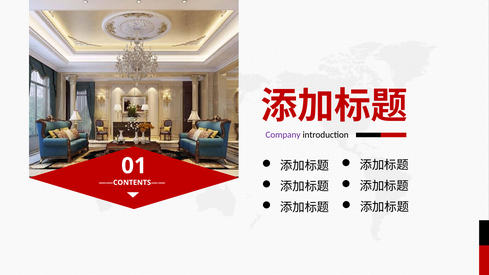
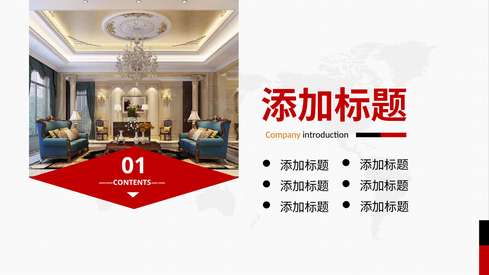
Company colour: purple -> orange
